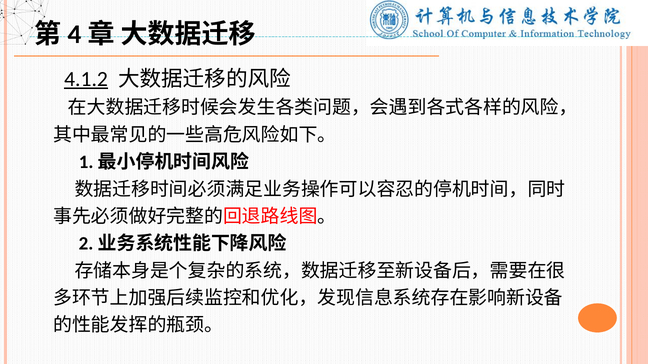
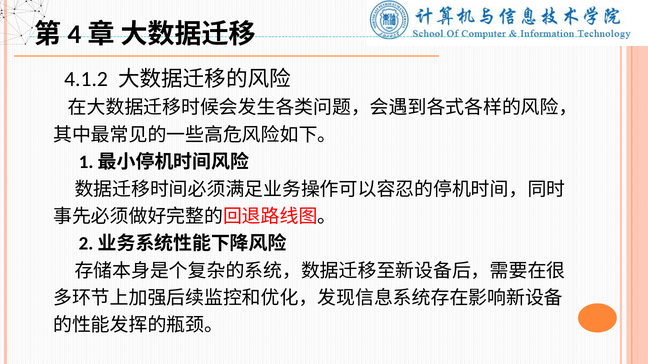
4.1.2 underline: present -> none
